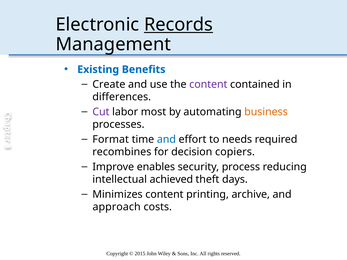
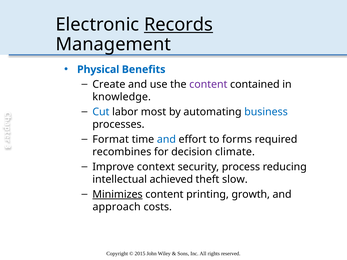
Existing: Existing -> Physical
differences: differences -> knowledge
Cut colour: purple -> blue
business colour: orange -> blue
needs: needs -> forms
copiers: copiers -> climate
enables: enables -> context
days: days -> slow
Minimizes underline: none -> present
archive: archive -> growth
